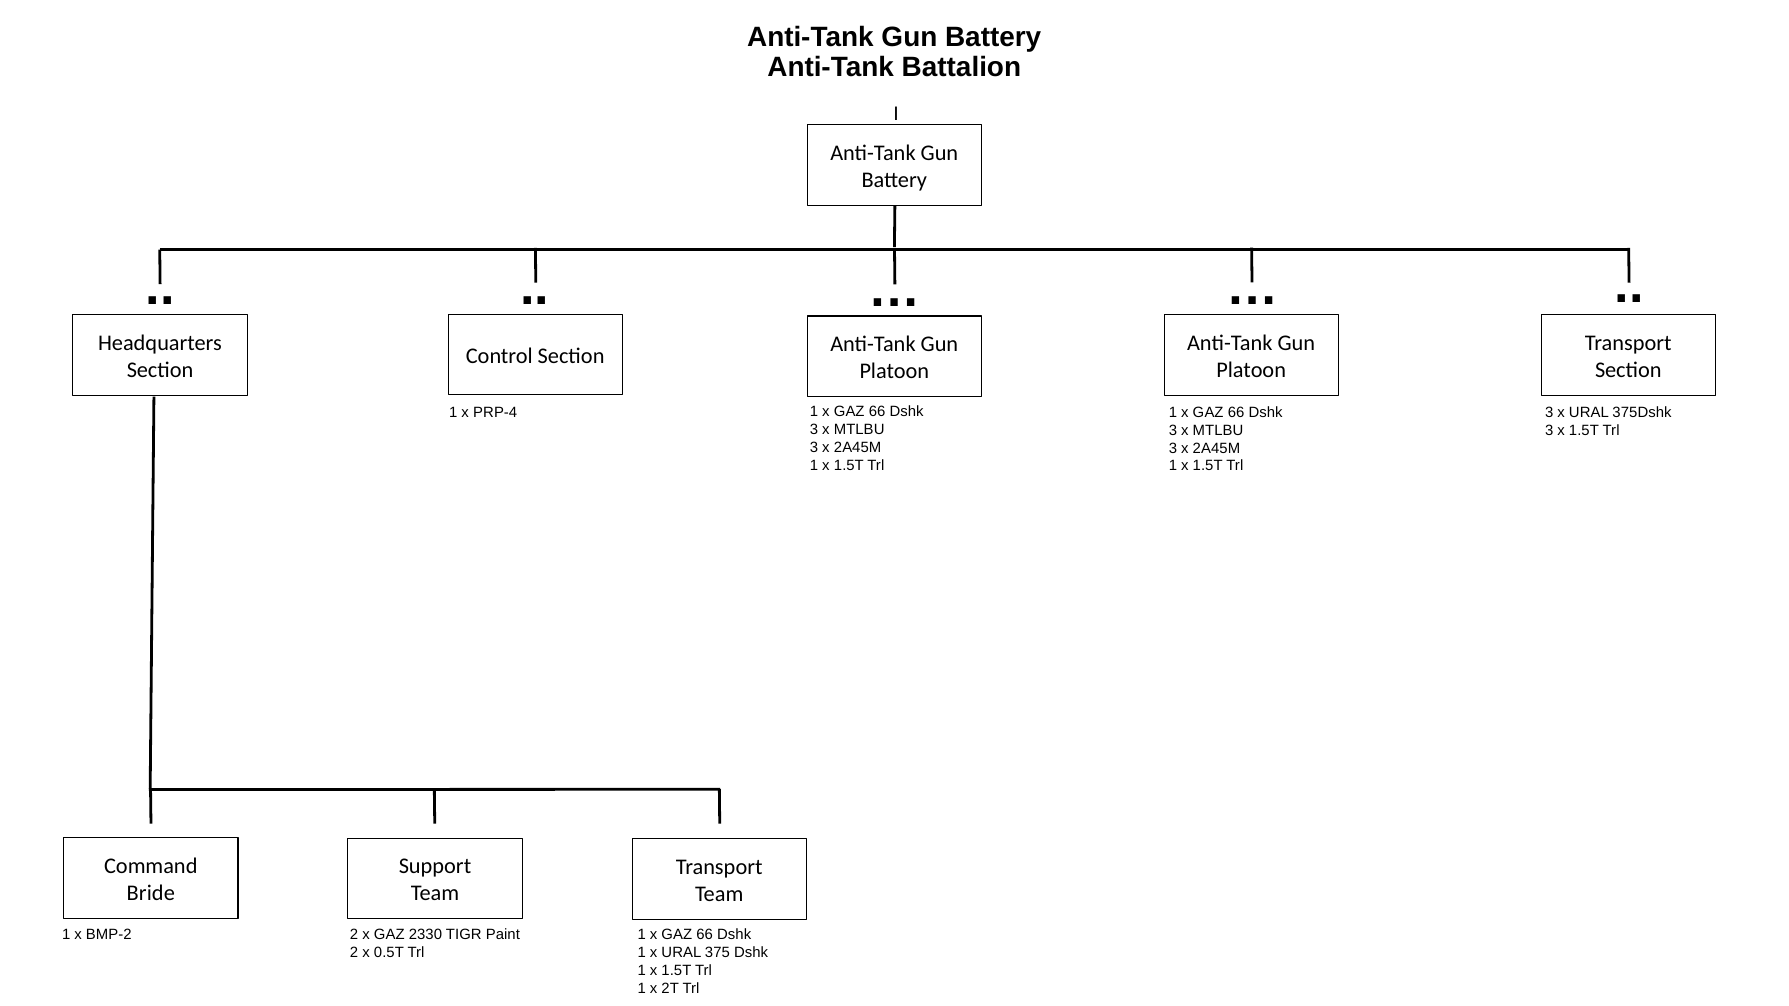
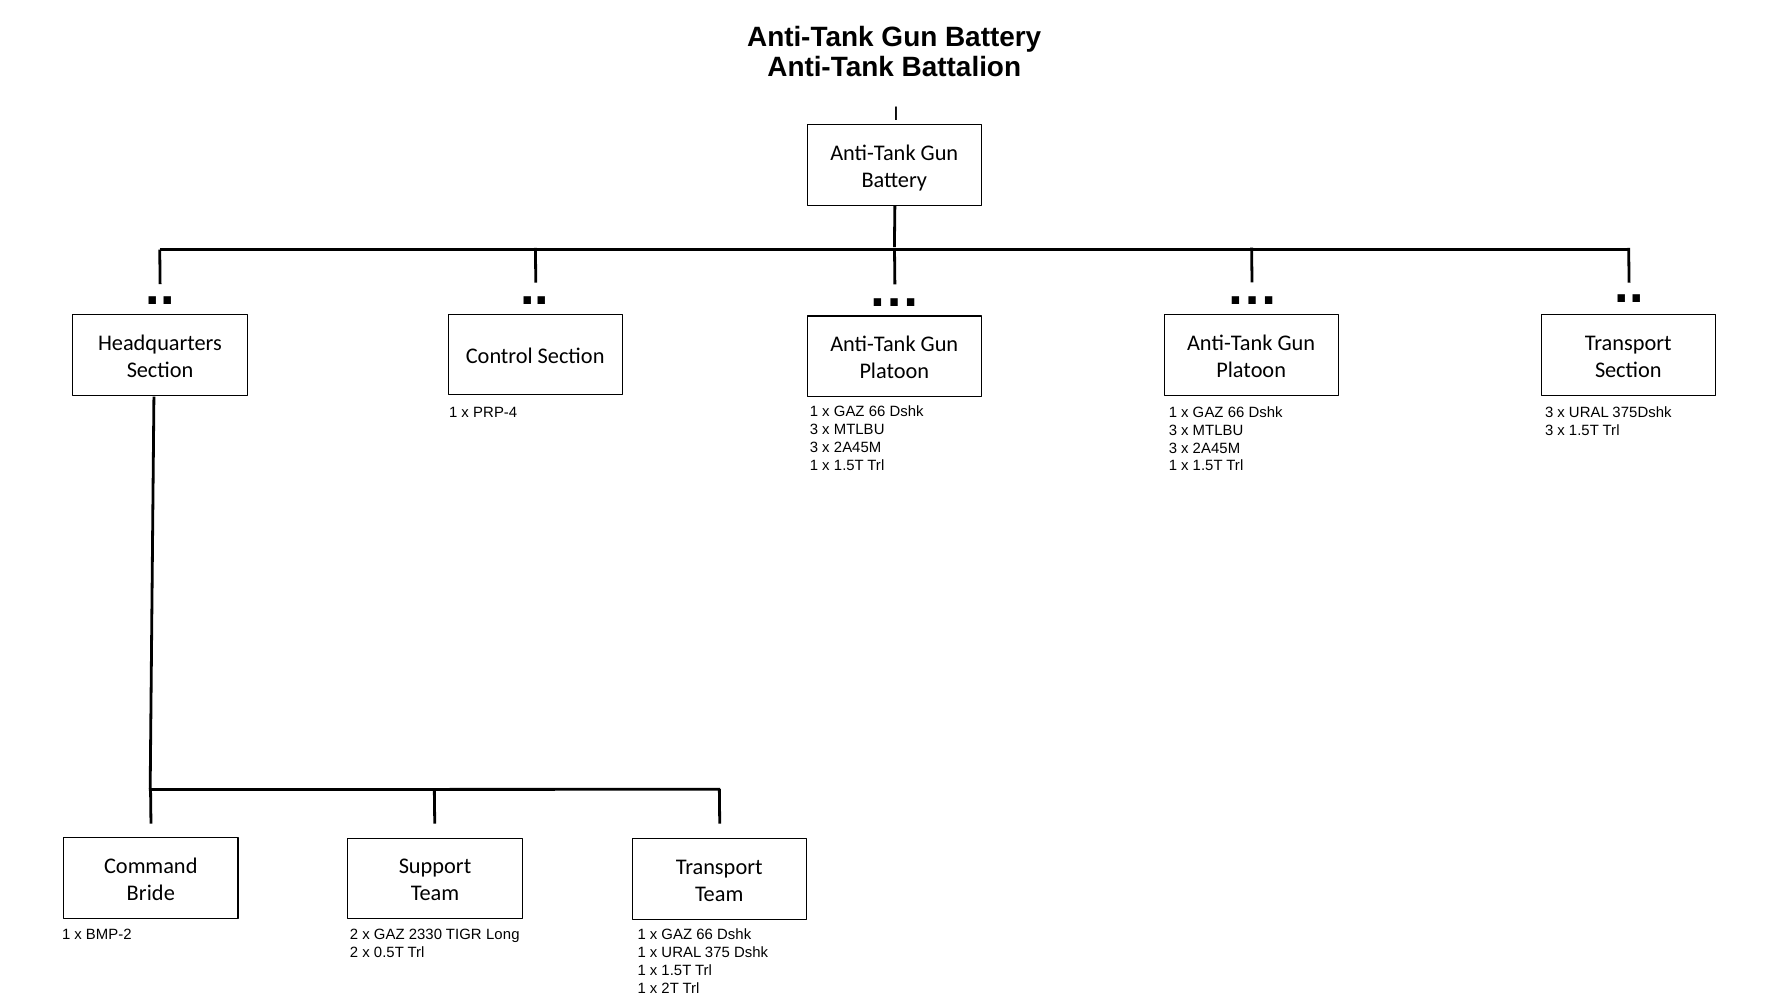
Paint: Paint -> Long
